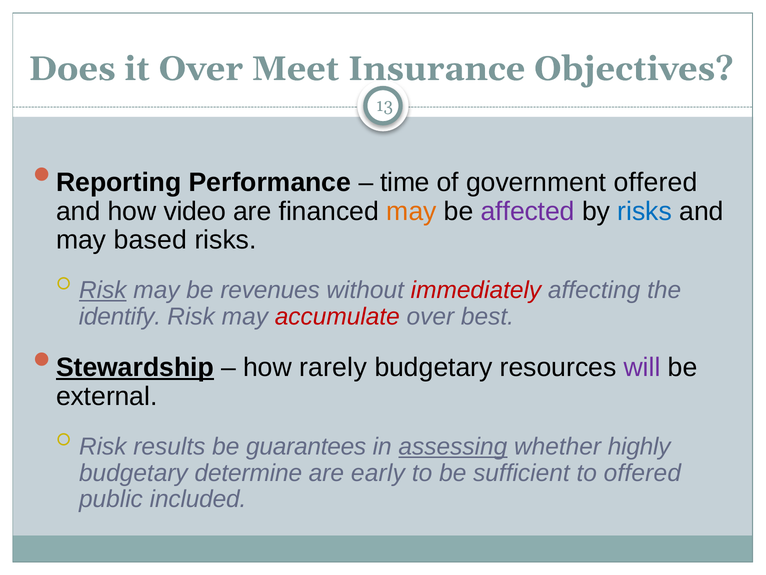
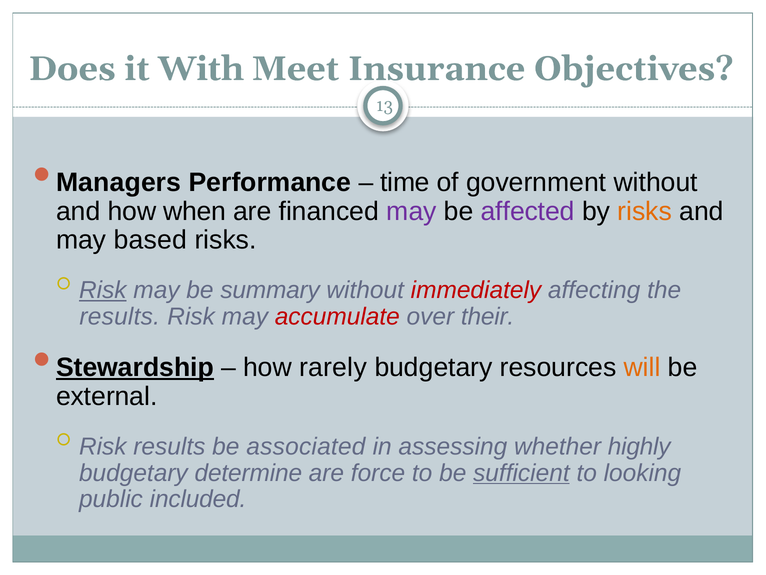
it Over: Over -> With
Reporting: Reporting -> Managers
government offered: offered -> without
video: video -> when
may at (411, 211) colour: orange -> purple
risks at (645, 211) colour: blue -> orange
revenues: revenues -> summary
identify at (120, 316): identify -> results
best: best -> their
will colour: purple -> orange
guarantees: guarantees -> associated
assessing underline: present -> none
early: early -> force
sufficient underline: none -> present
to offered: offered -> looking
